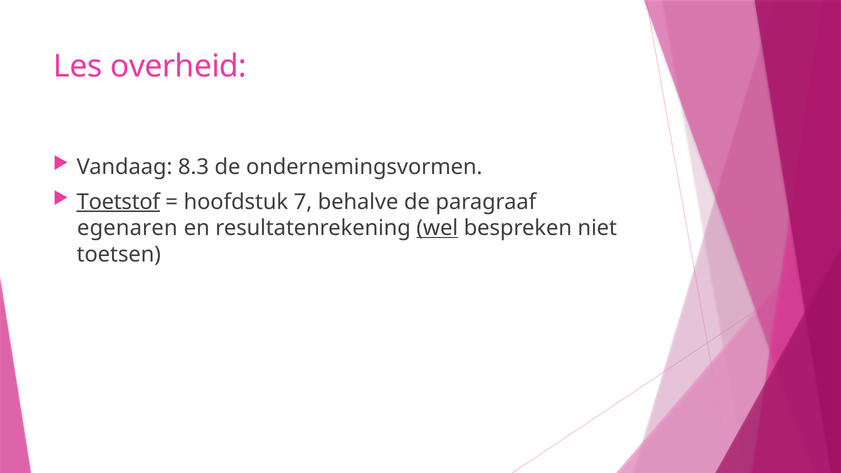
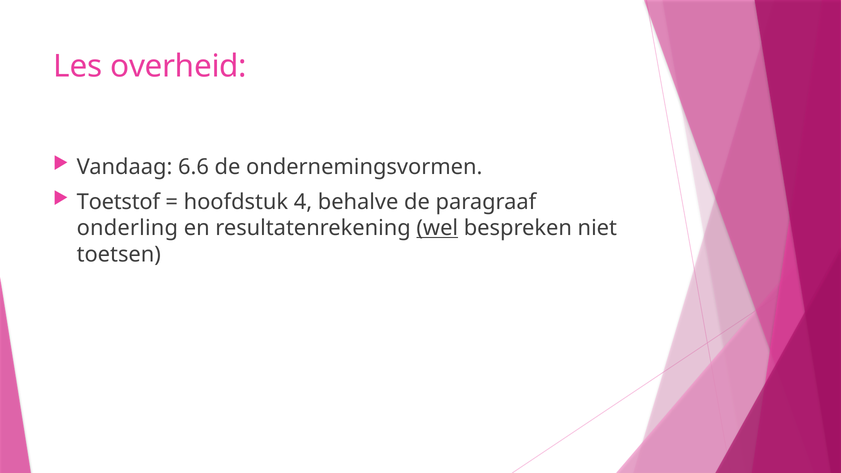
8.3: 8.3 -> 6.6
Toetstof underline: present -> none
7: 7 -> 4
egenaren: egenaren -> onderling
